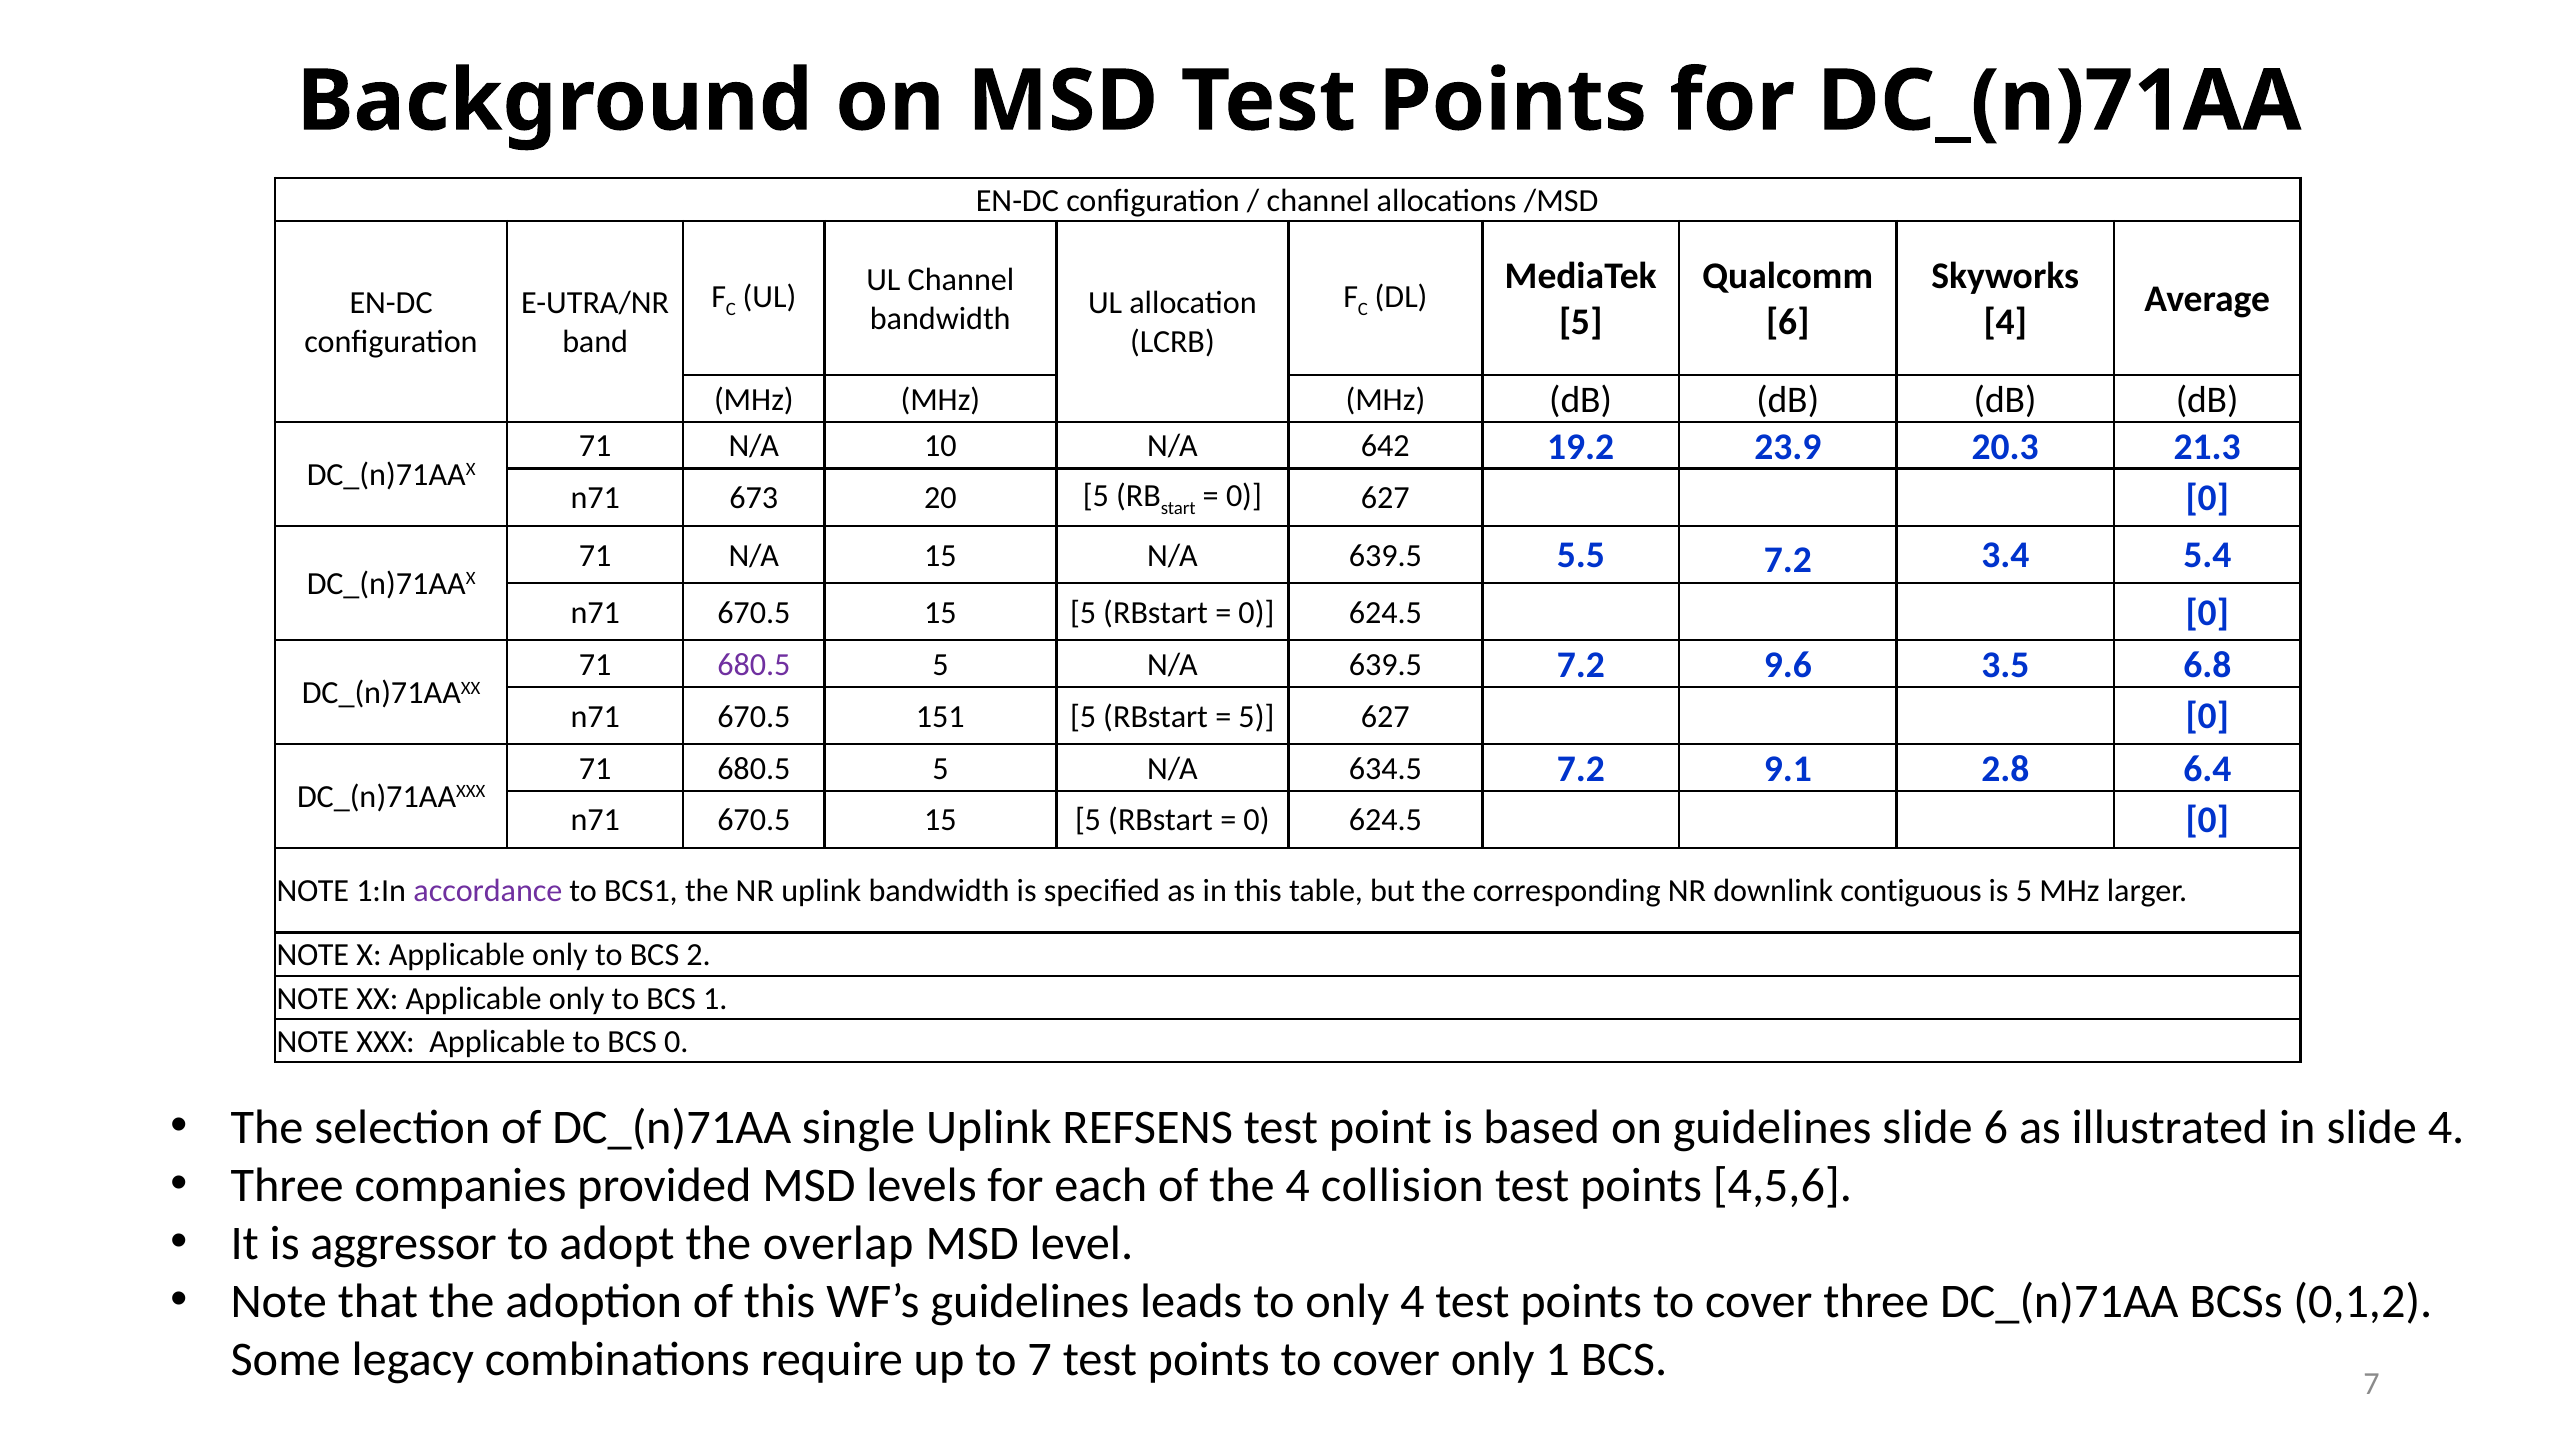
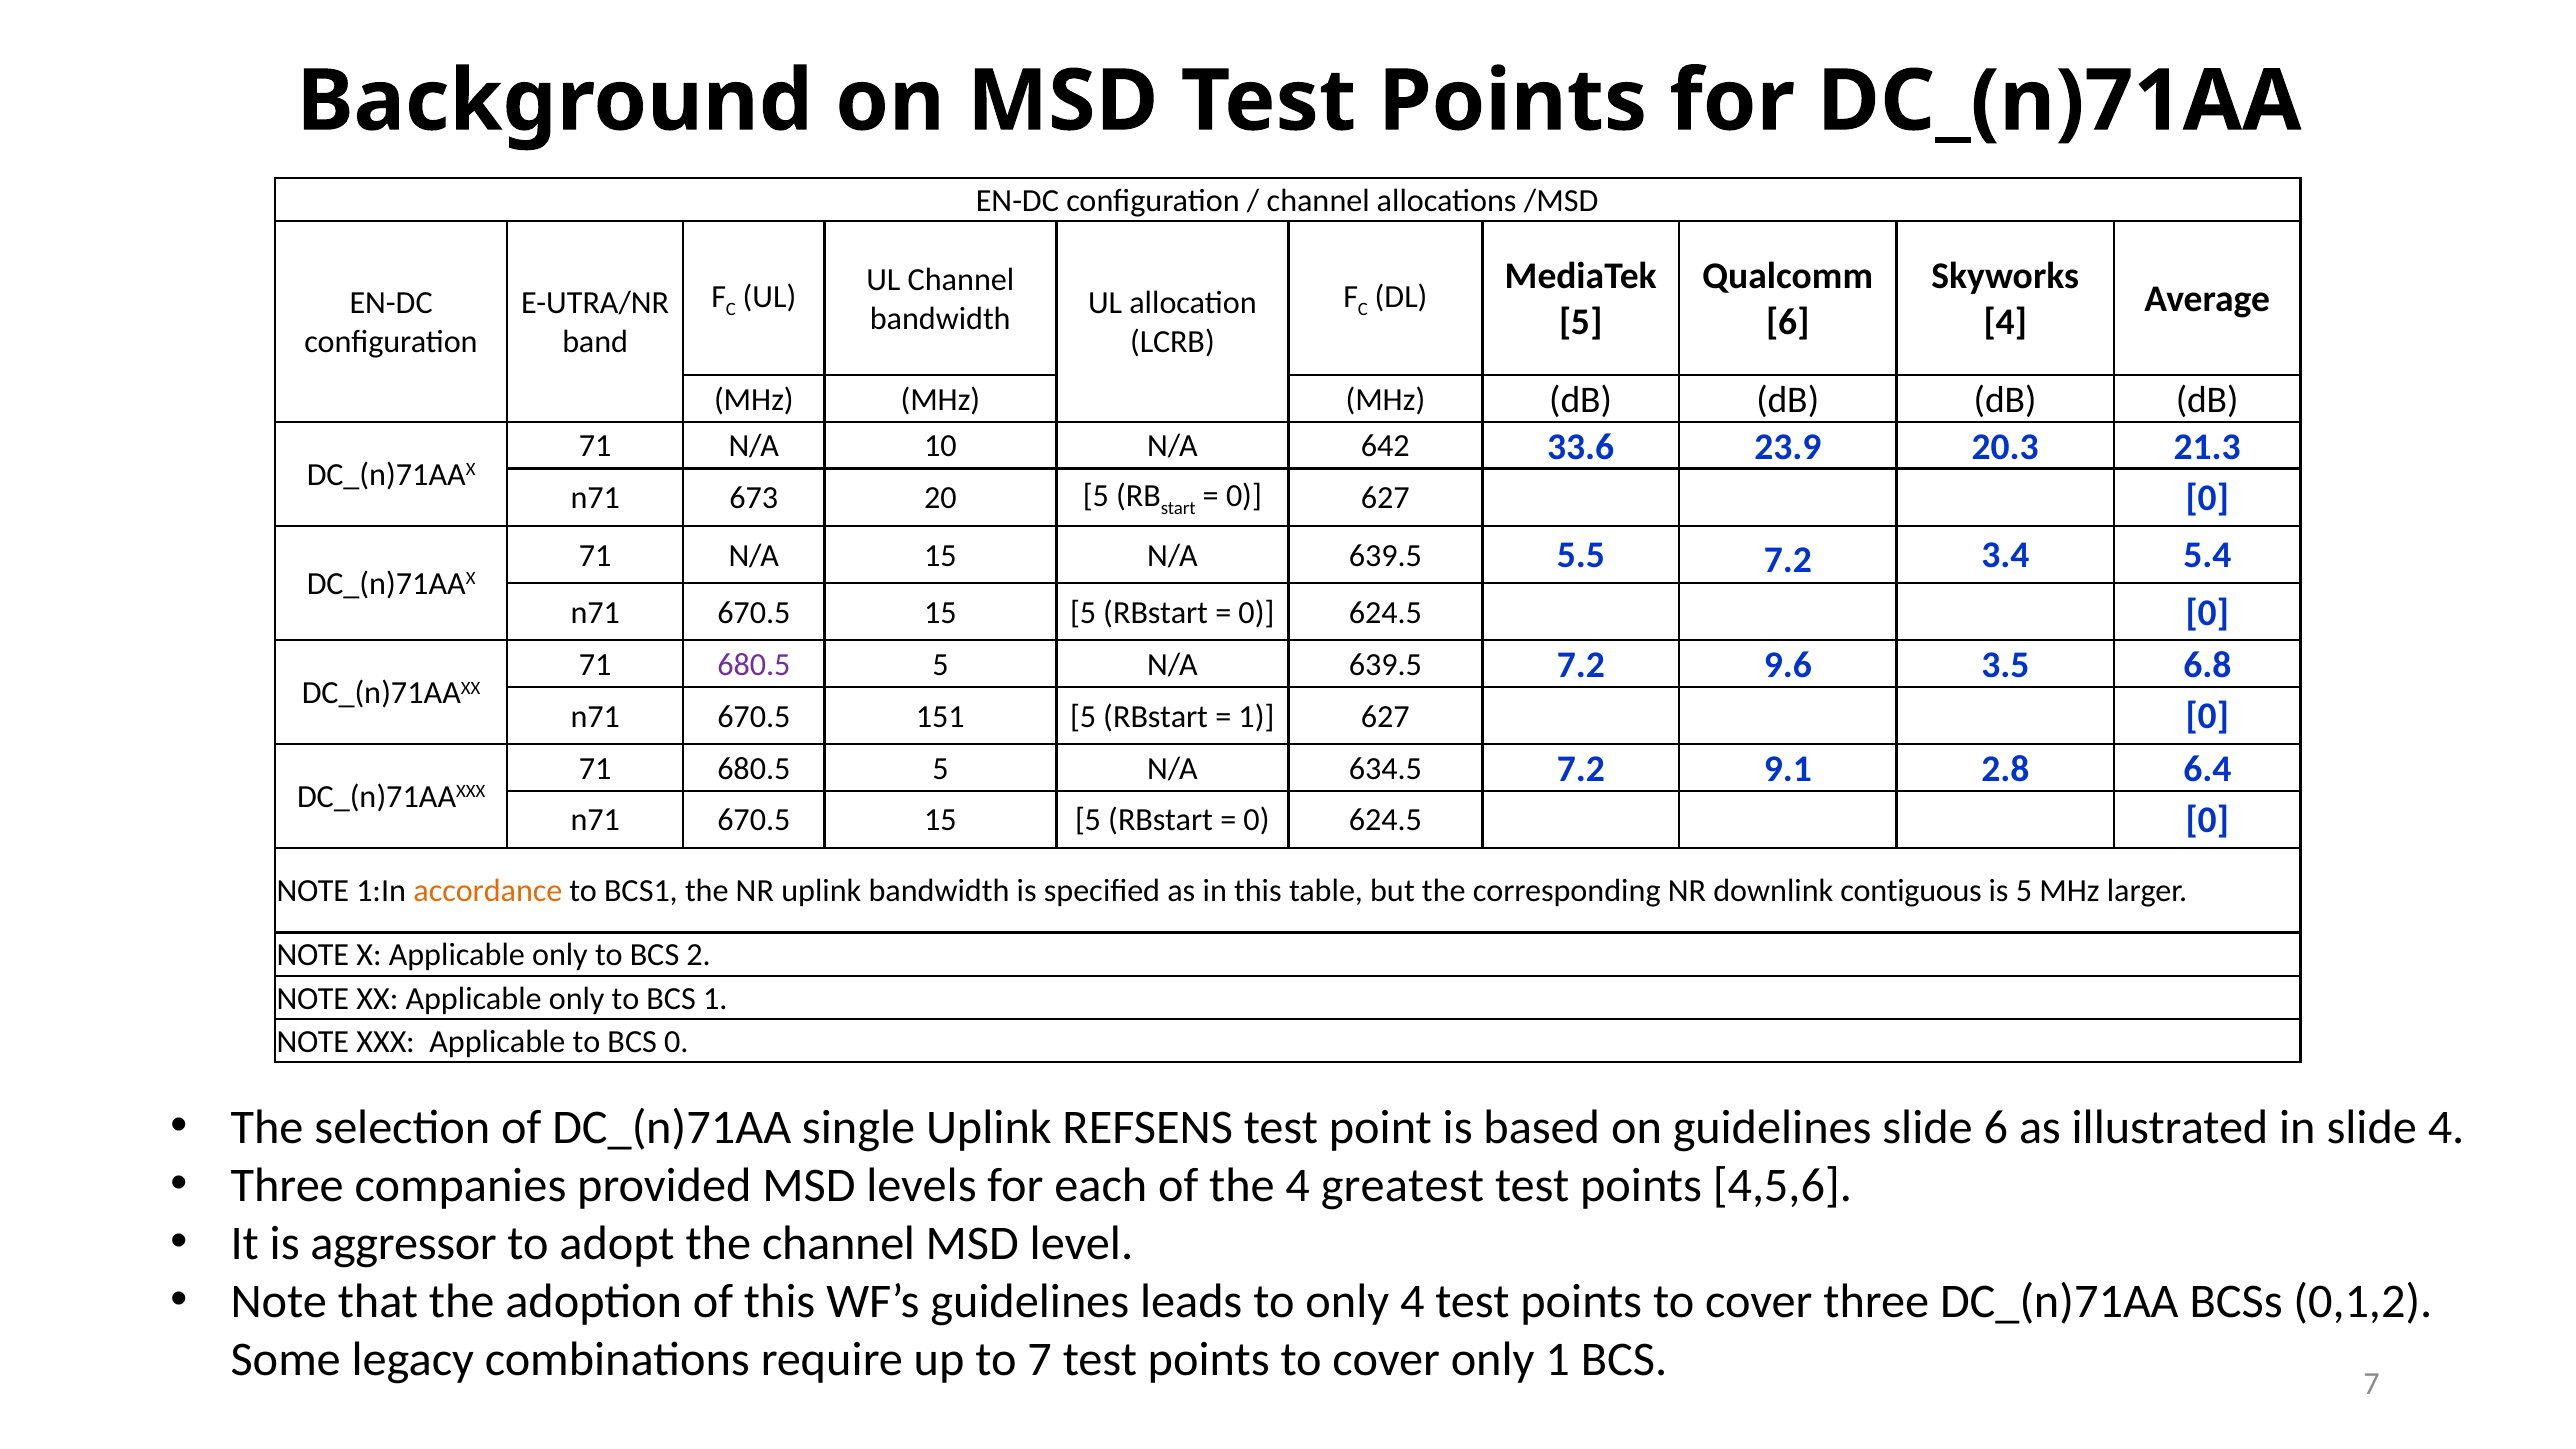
19.2: 19.2 -> 33.6
5 at (1256, 716): 5 -> 1
accordance colour: purple -> orange
collision: collision -> greatest
the overlap: overlap -> channel
